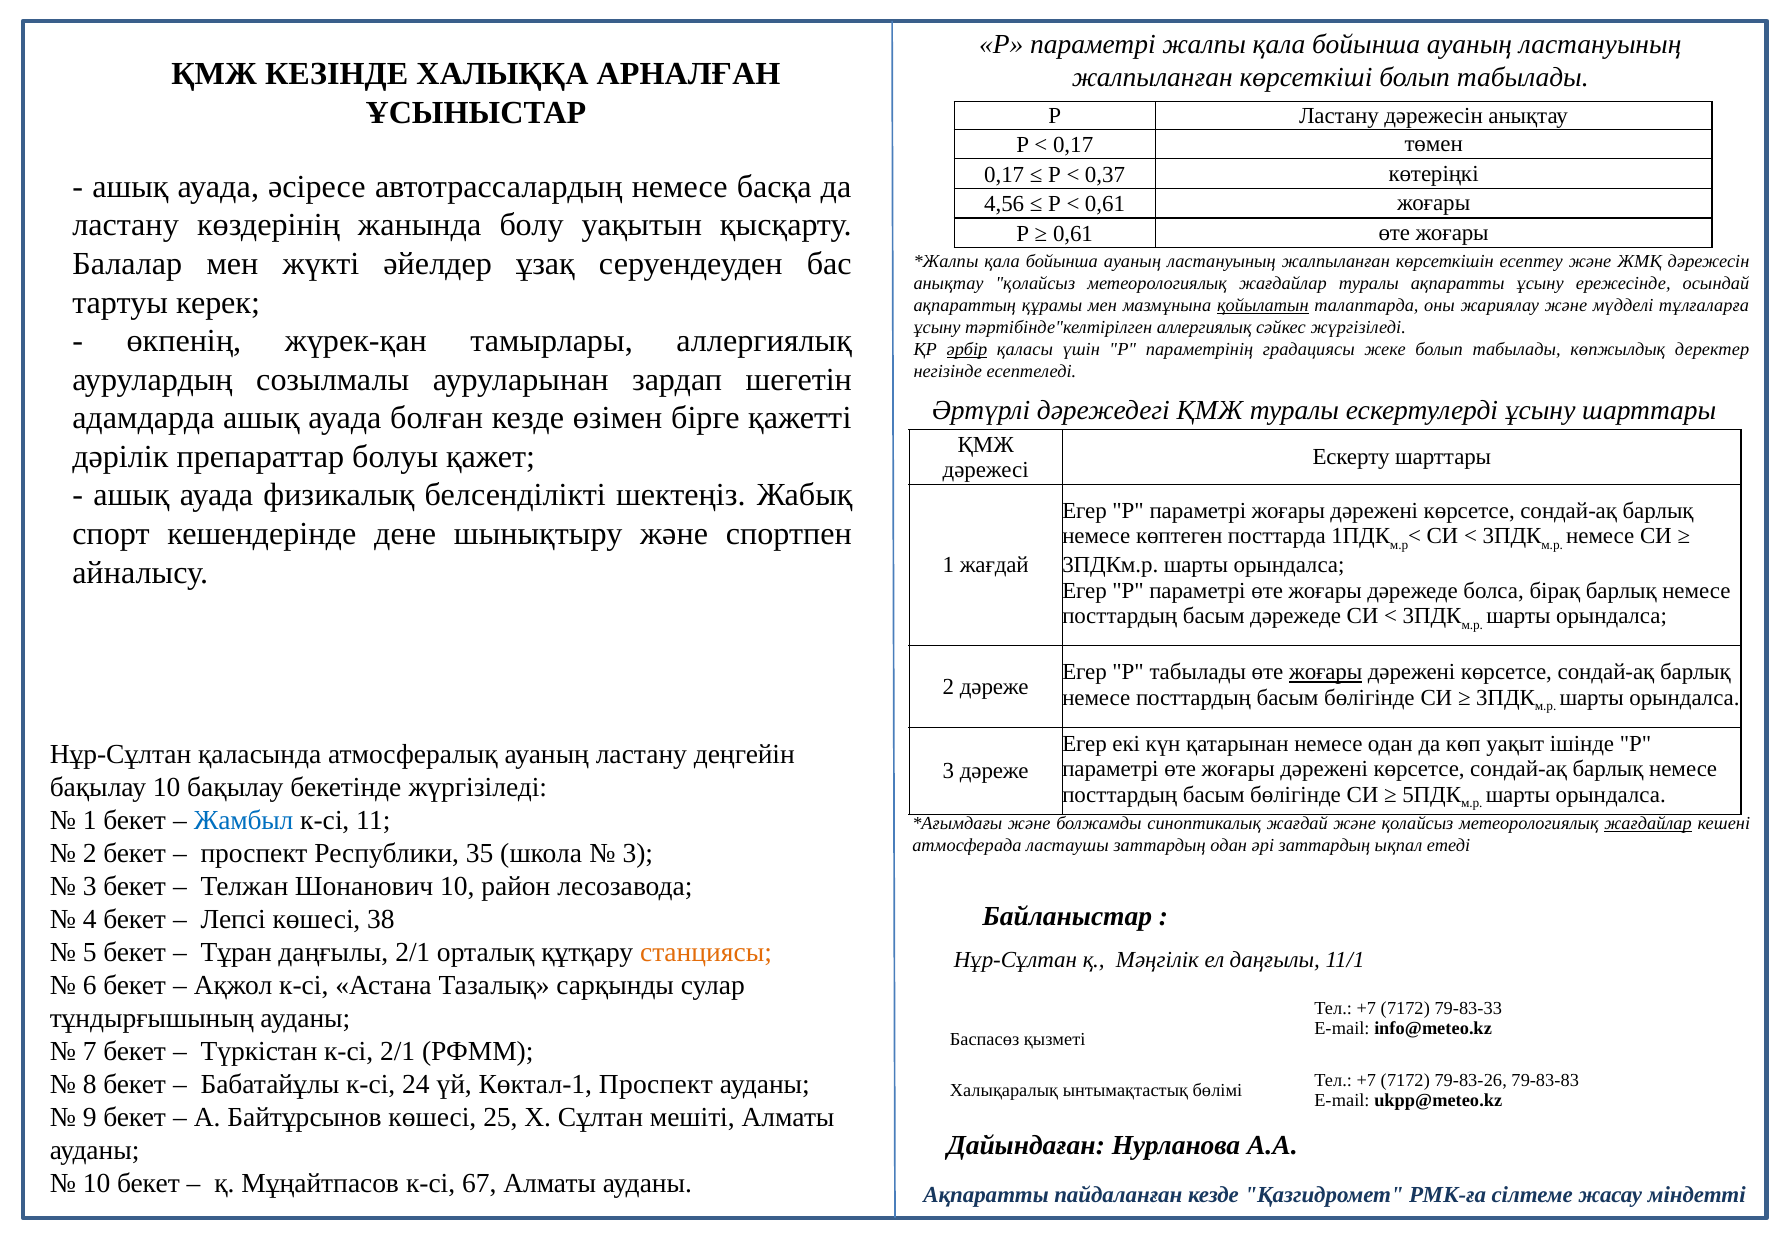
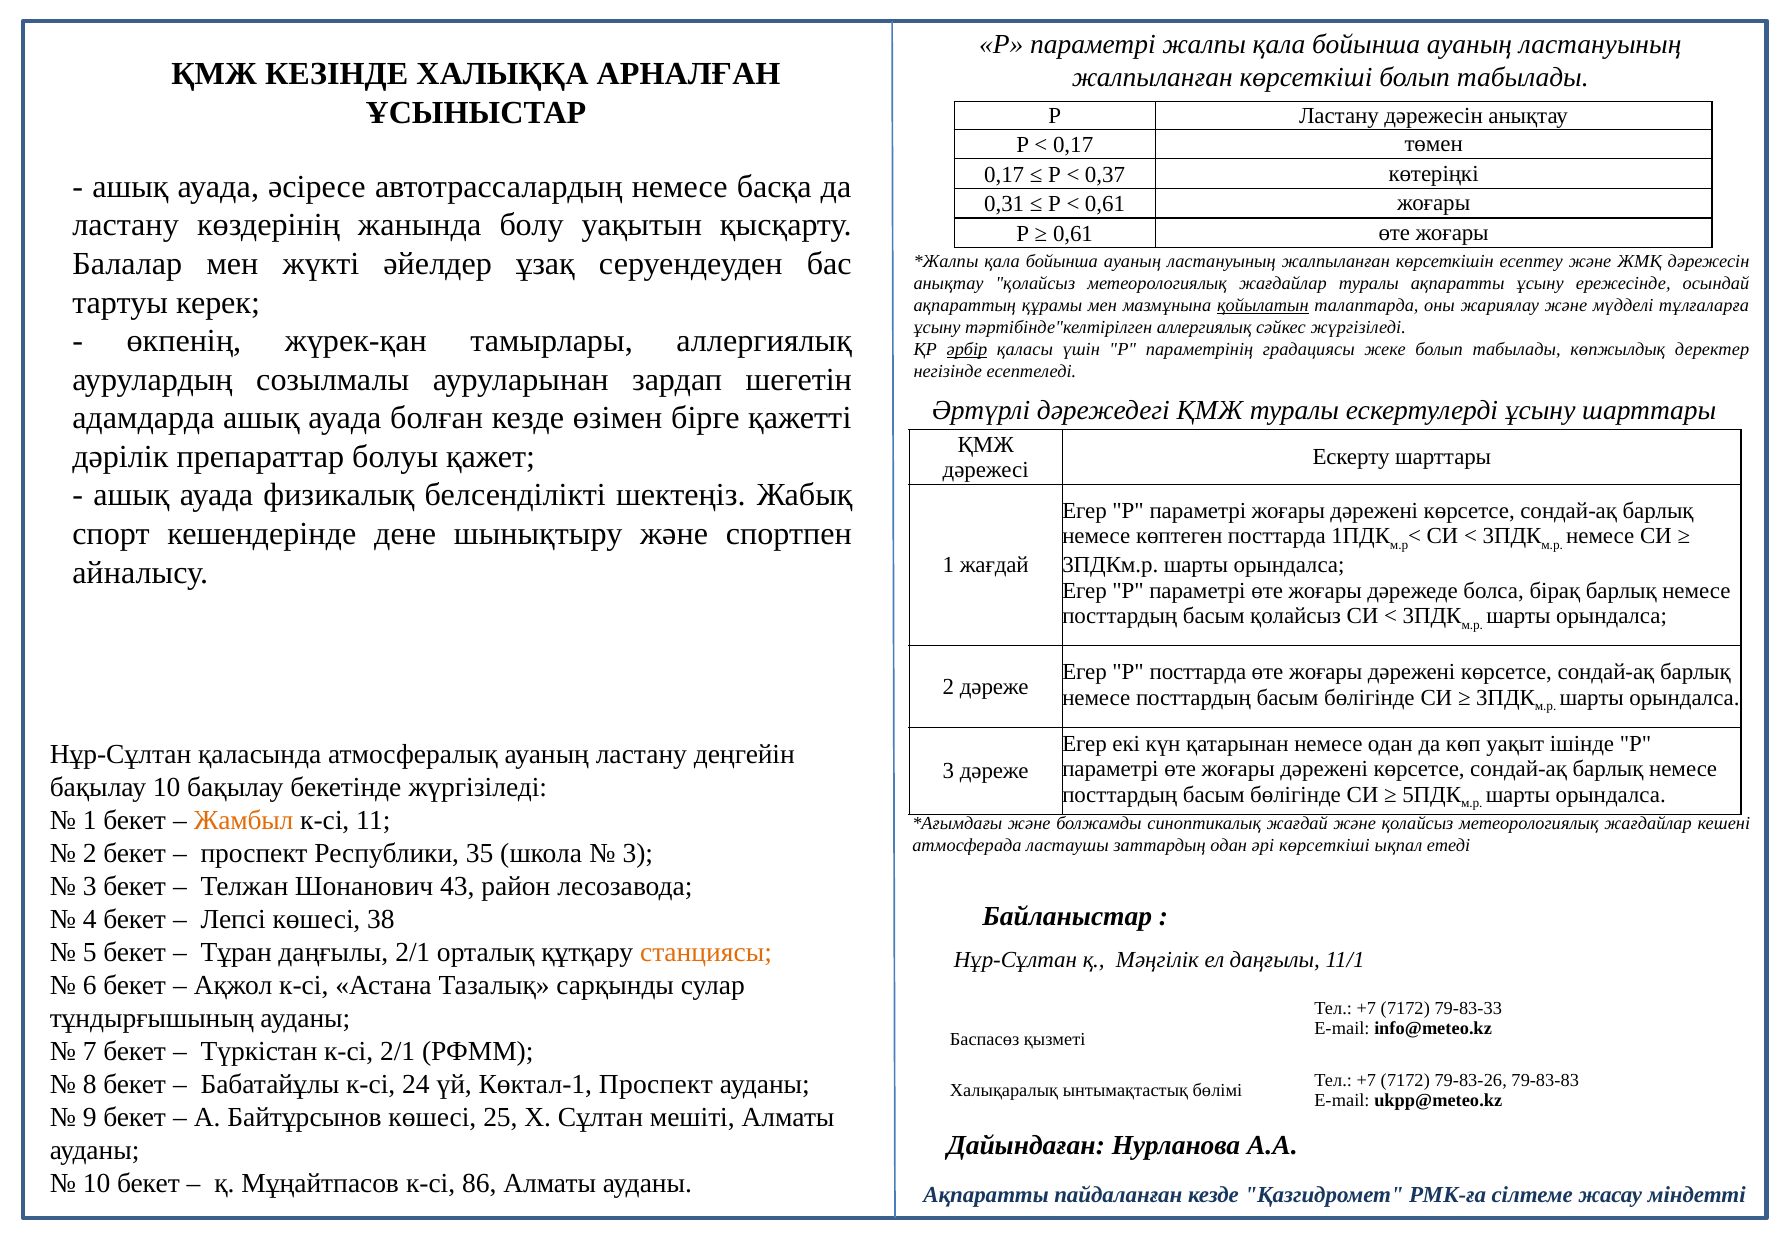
4,56: 4,56 -> 0,31
басым дәрежеде: дәрежеде -> қолайсыз
Р табылады: табылады -> посттарда
жоғары at (1326, 672) underline: present -> none
Жамбыл colour: blue -> orange
жағдайлар at (1648, 824) underline: present -> none
әрі заттардың: заттардың -> көрсеткіші
Шонанович 10: 10 -> 43
67: 67 -> 86
